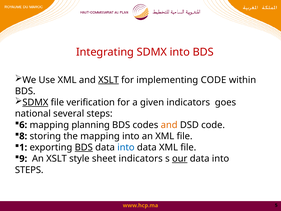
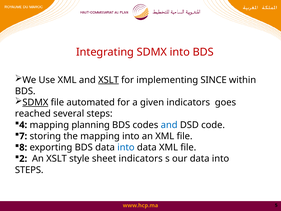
implementing CODE: CODE -> SINCE
verification: verification -> automated
national: national -> reached
6: 6 -> 4
and at (169, 125) colour: orange -> blue
8: 8 -> 7
1: 1 -> 8
BDS at (84, 147) underline: present -> none
9: 9 -> 2
our underline: present -> none
